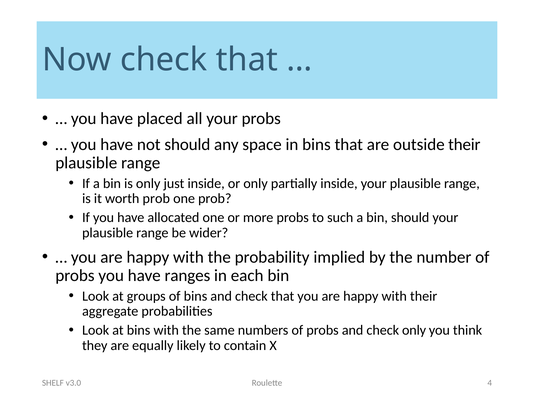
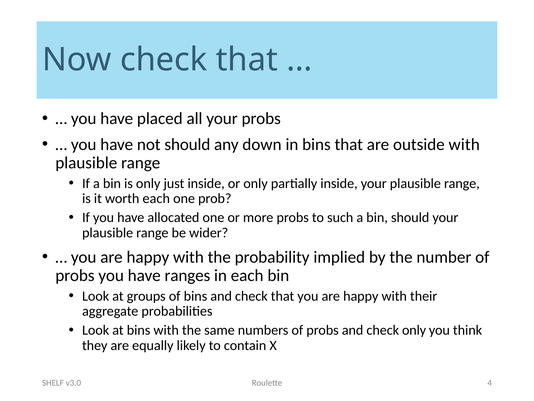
space: space -> down
outside their: their -> with
worth prob: prob -> each
